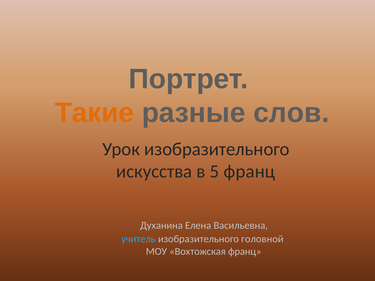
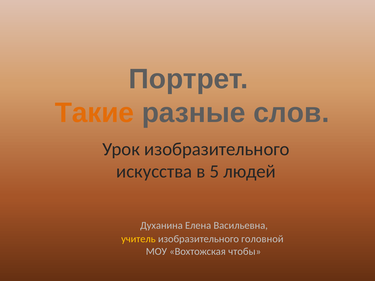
5 франц: франц -> людей
учитель colour: light blue -> yellow
Вохтожская франц: франц -> чтобы
